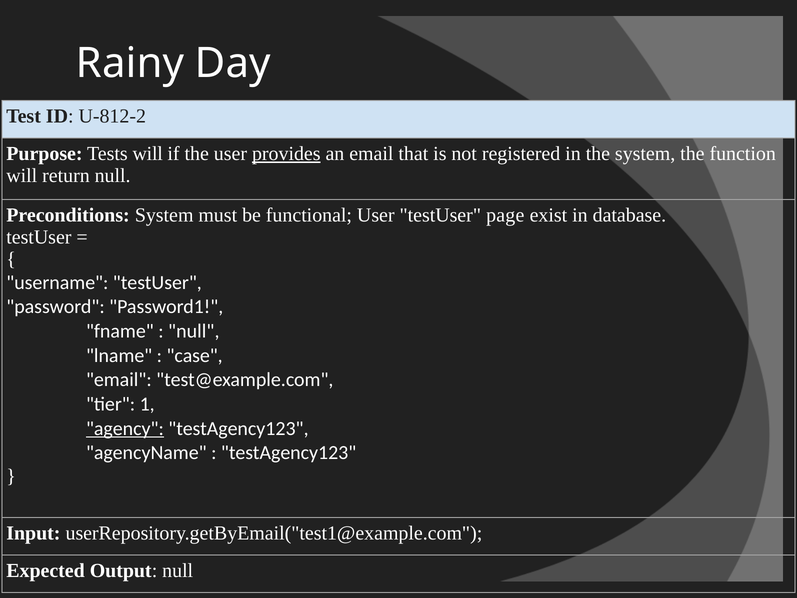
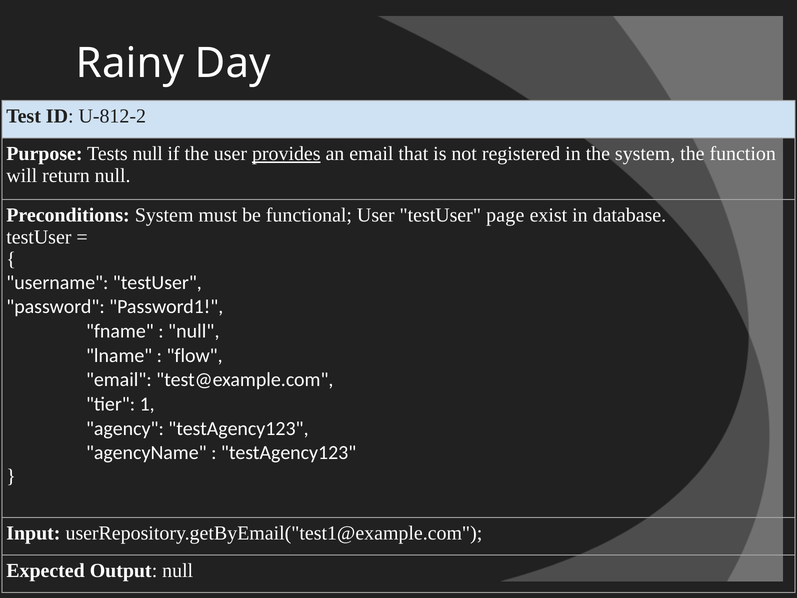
Tests will: will -> null
case: case -> flow
agency underline: present -> none
